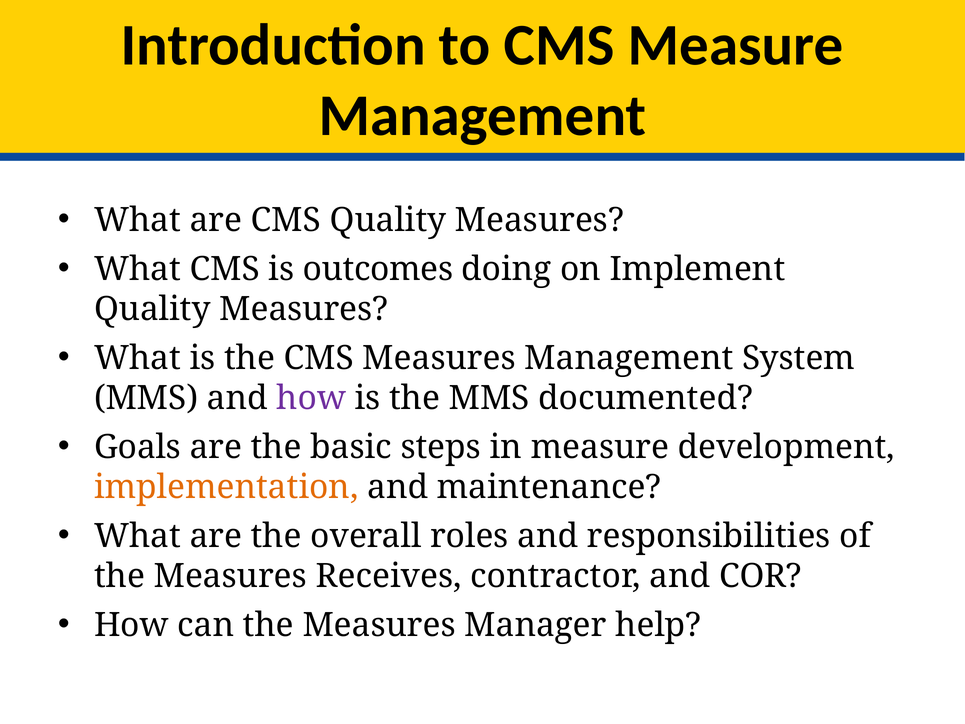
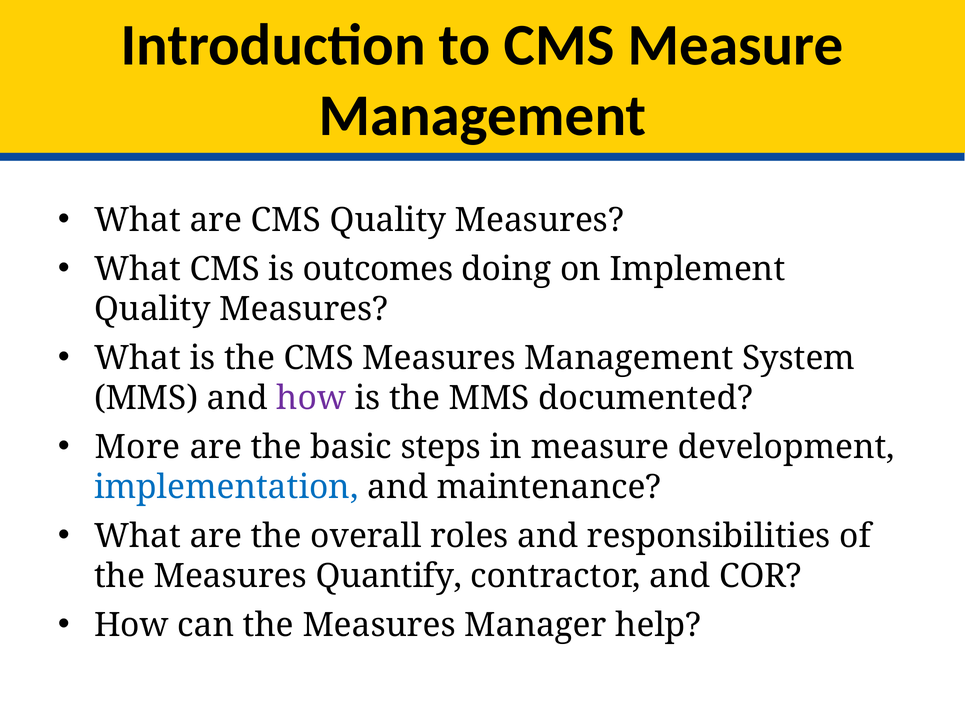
Goals: Goals -> More
implementation colour: orange -> blue
Receives: Receives -> Quantify
